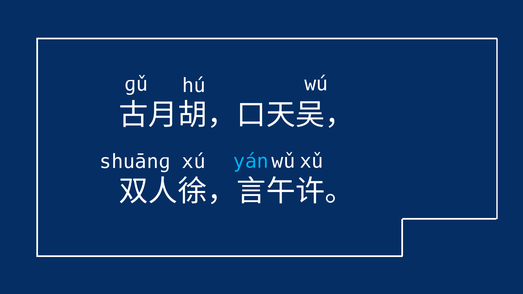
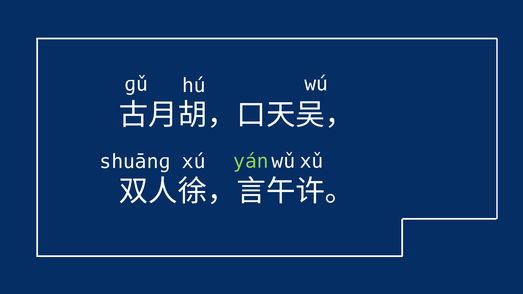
yán colour: light blue -> light green
